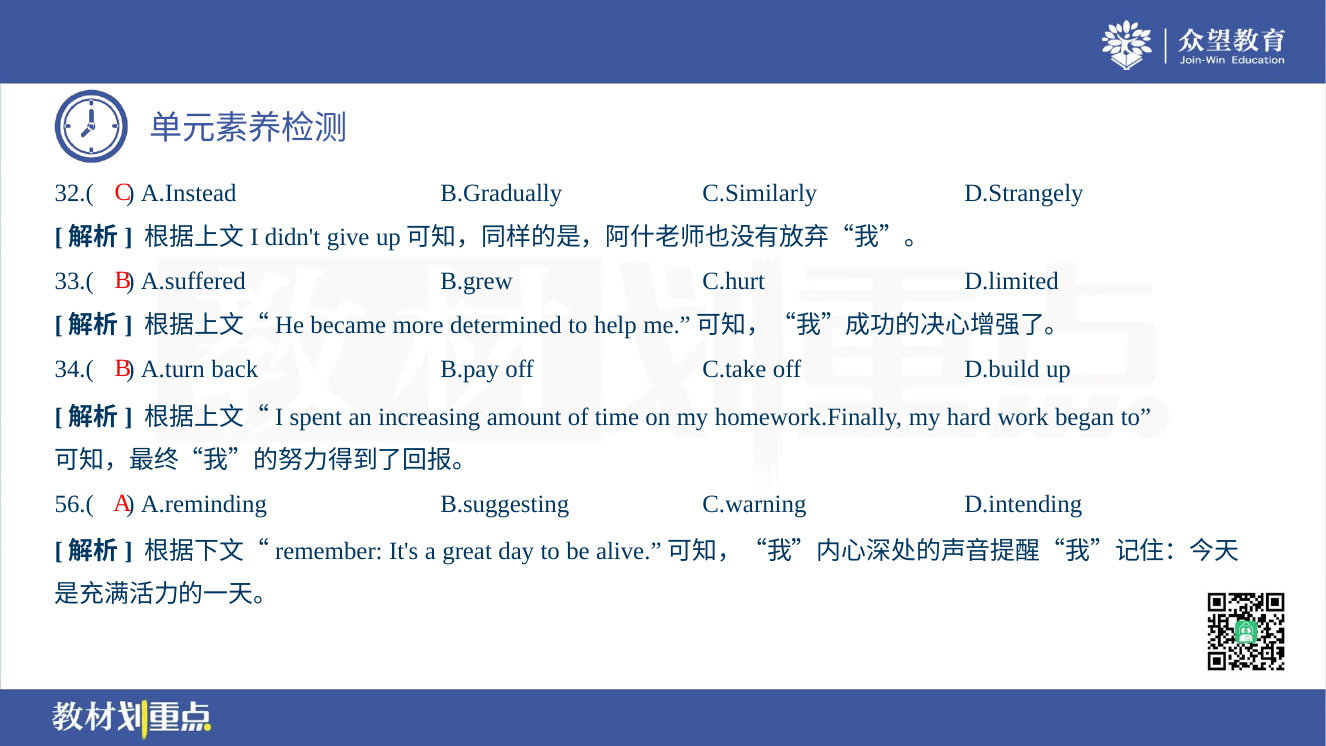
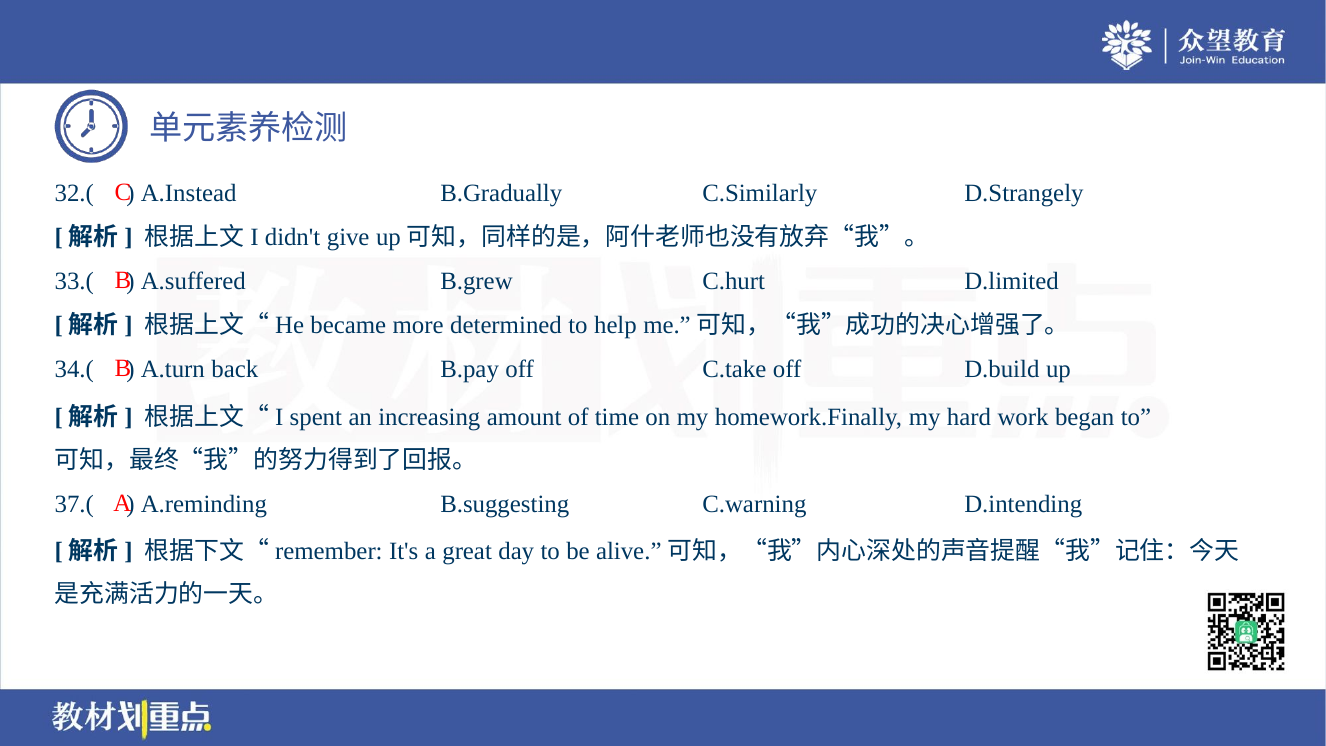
56.(: 56.( -> 37.(
